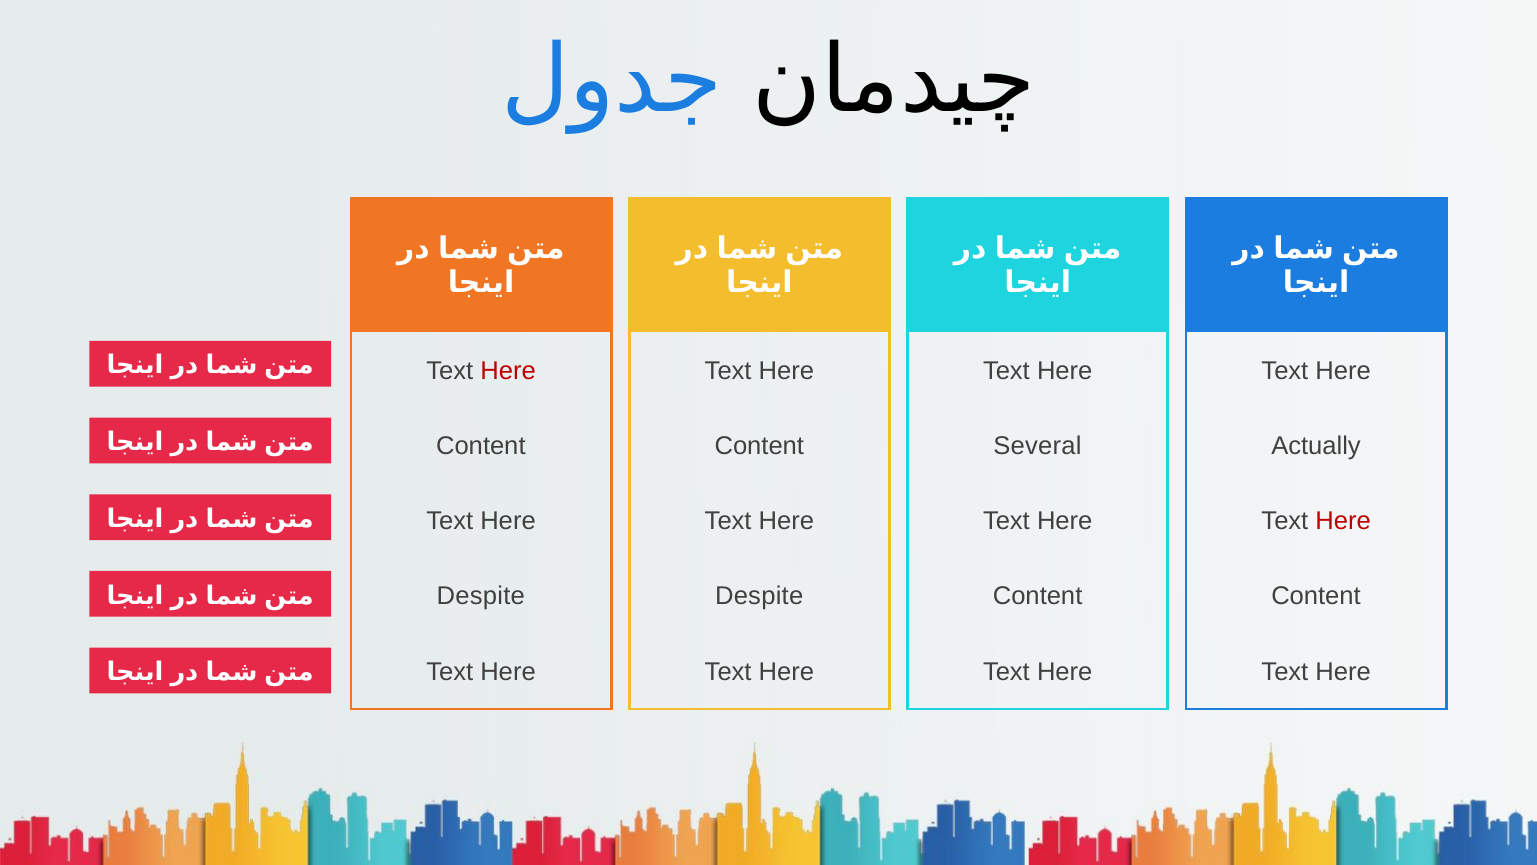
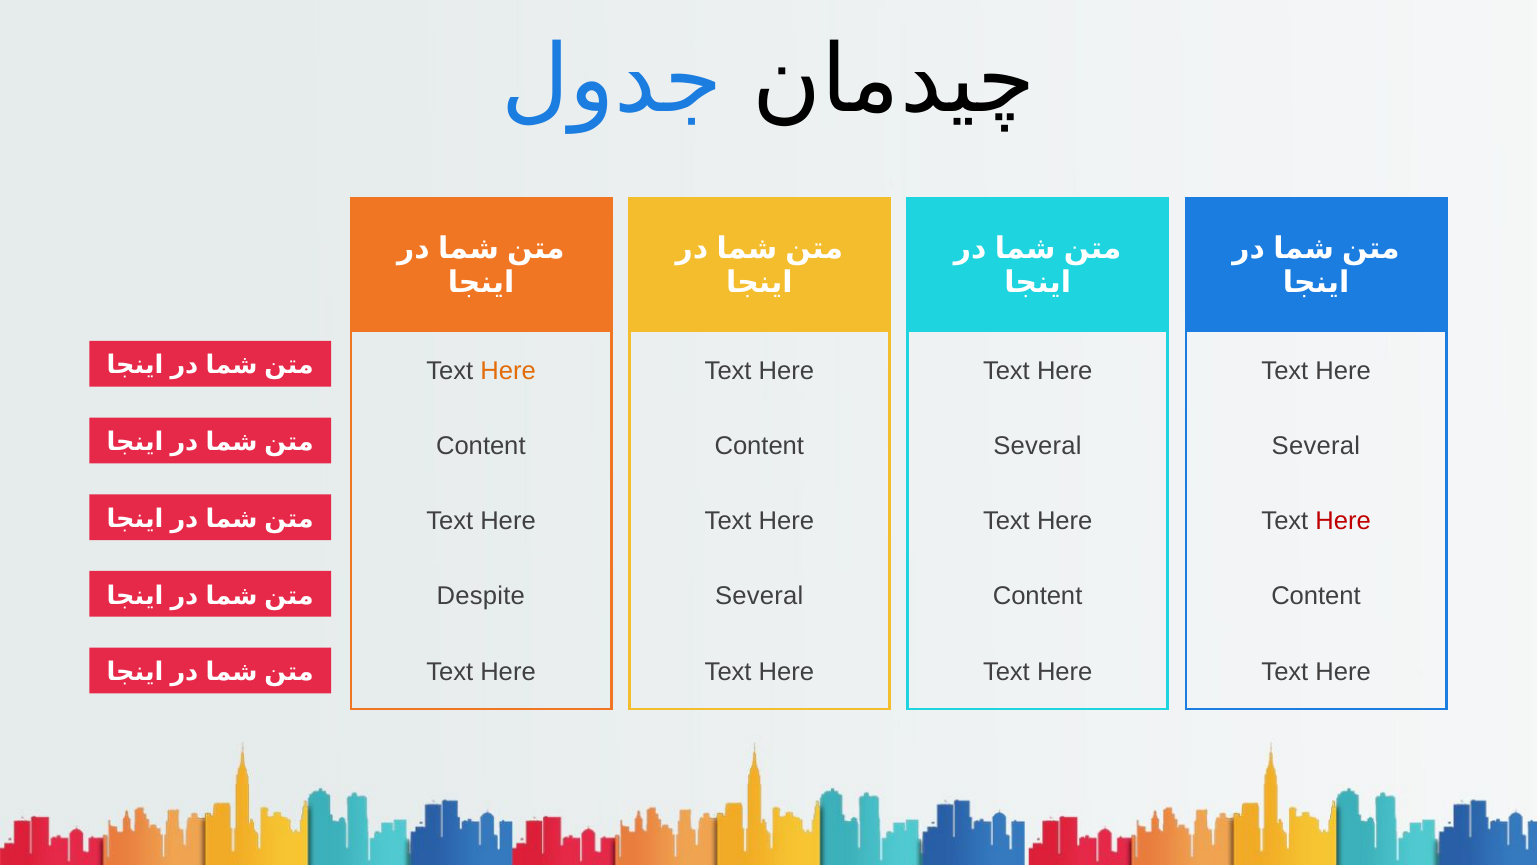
Here at (508, 370) colour: red -> orange
Actually at (1316, 446): Actually -> Several
Despite at (759, 596): Despite -> Several
